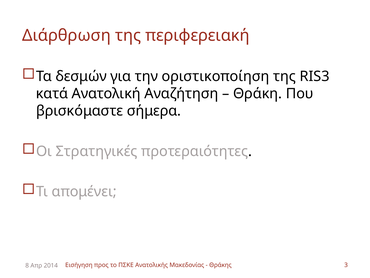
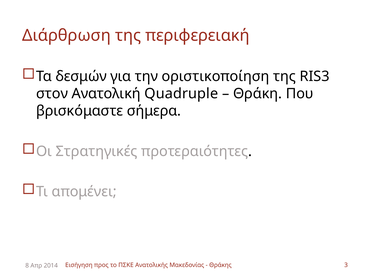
κατά: κατά -> στον
Αναζήτηση: Αναζήτηση -> Quadruple
